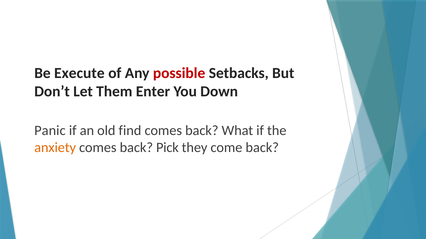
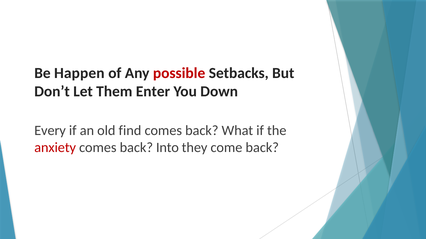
Execute: Execute -> Happen
Panic: Panic -> Every
anxiety colour: orange -> red
Pick: Pick -> Into
